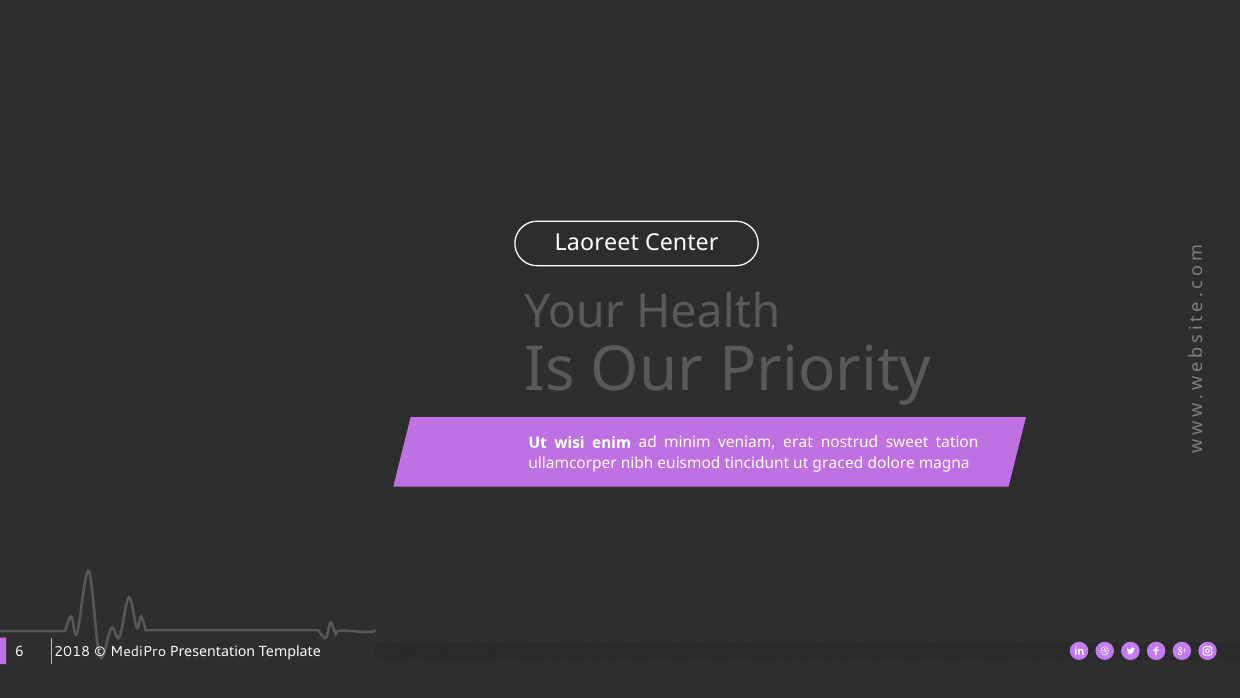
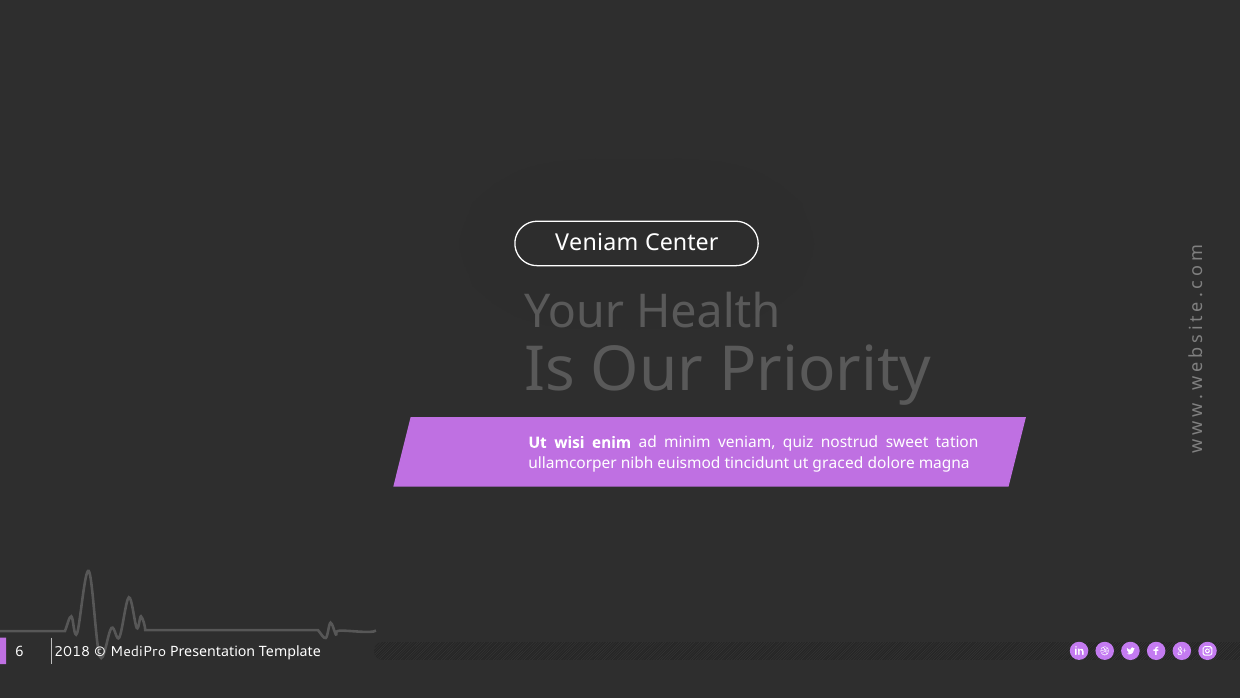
Laoreet at (597, 243): Laoreet -> Veniam
erat: erat -> quiz
